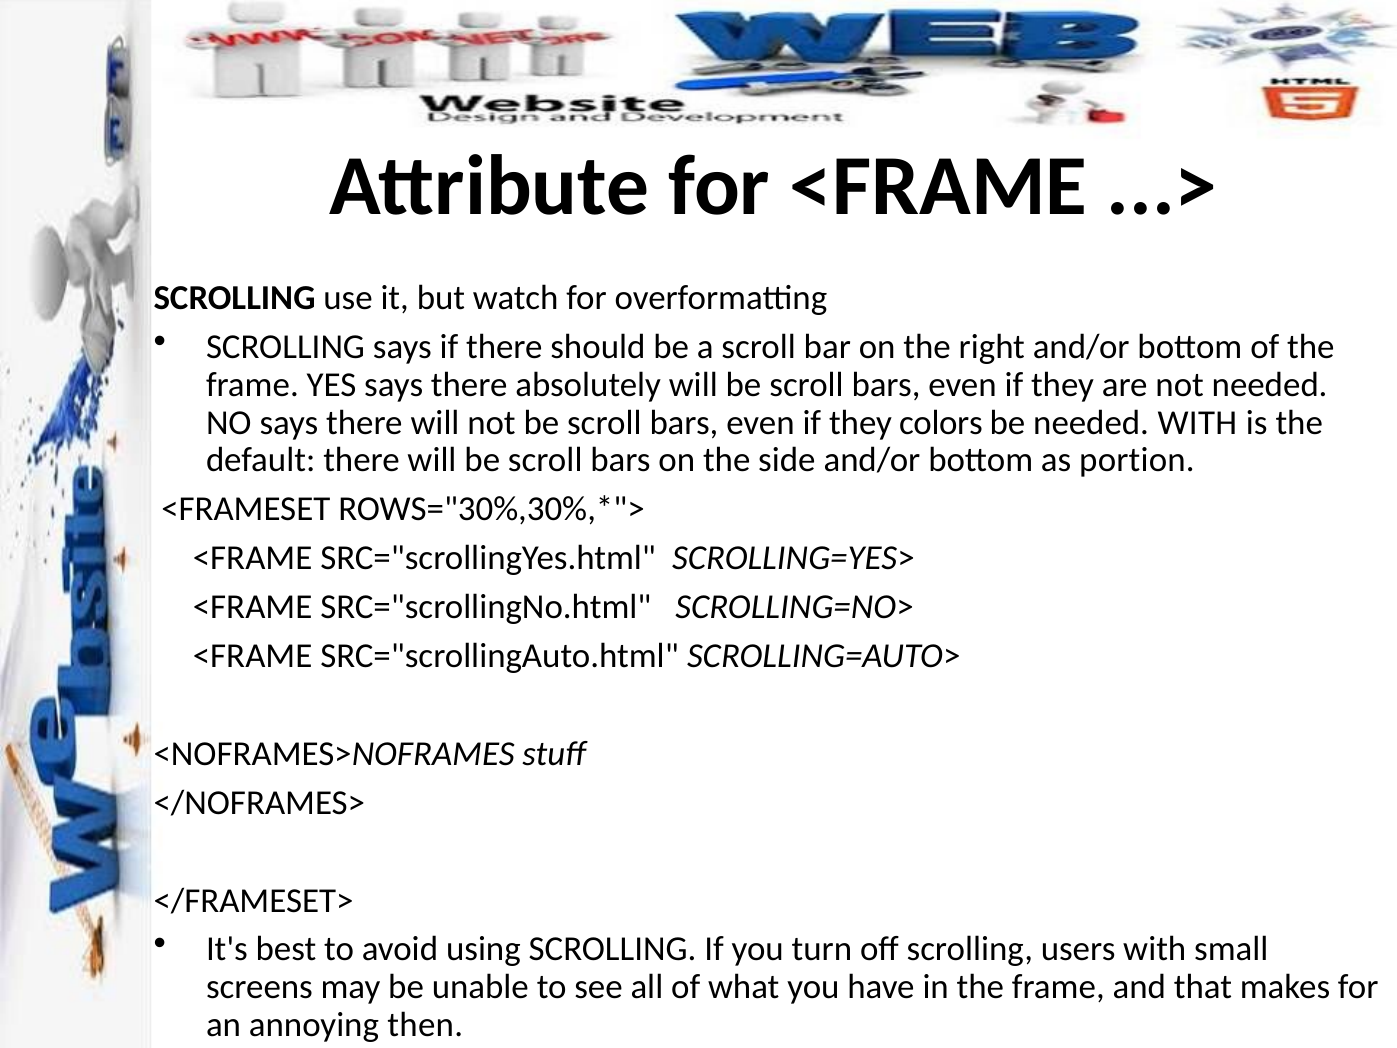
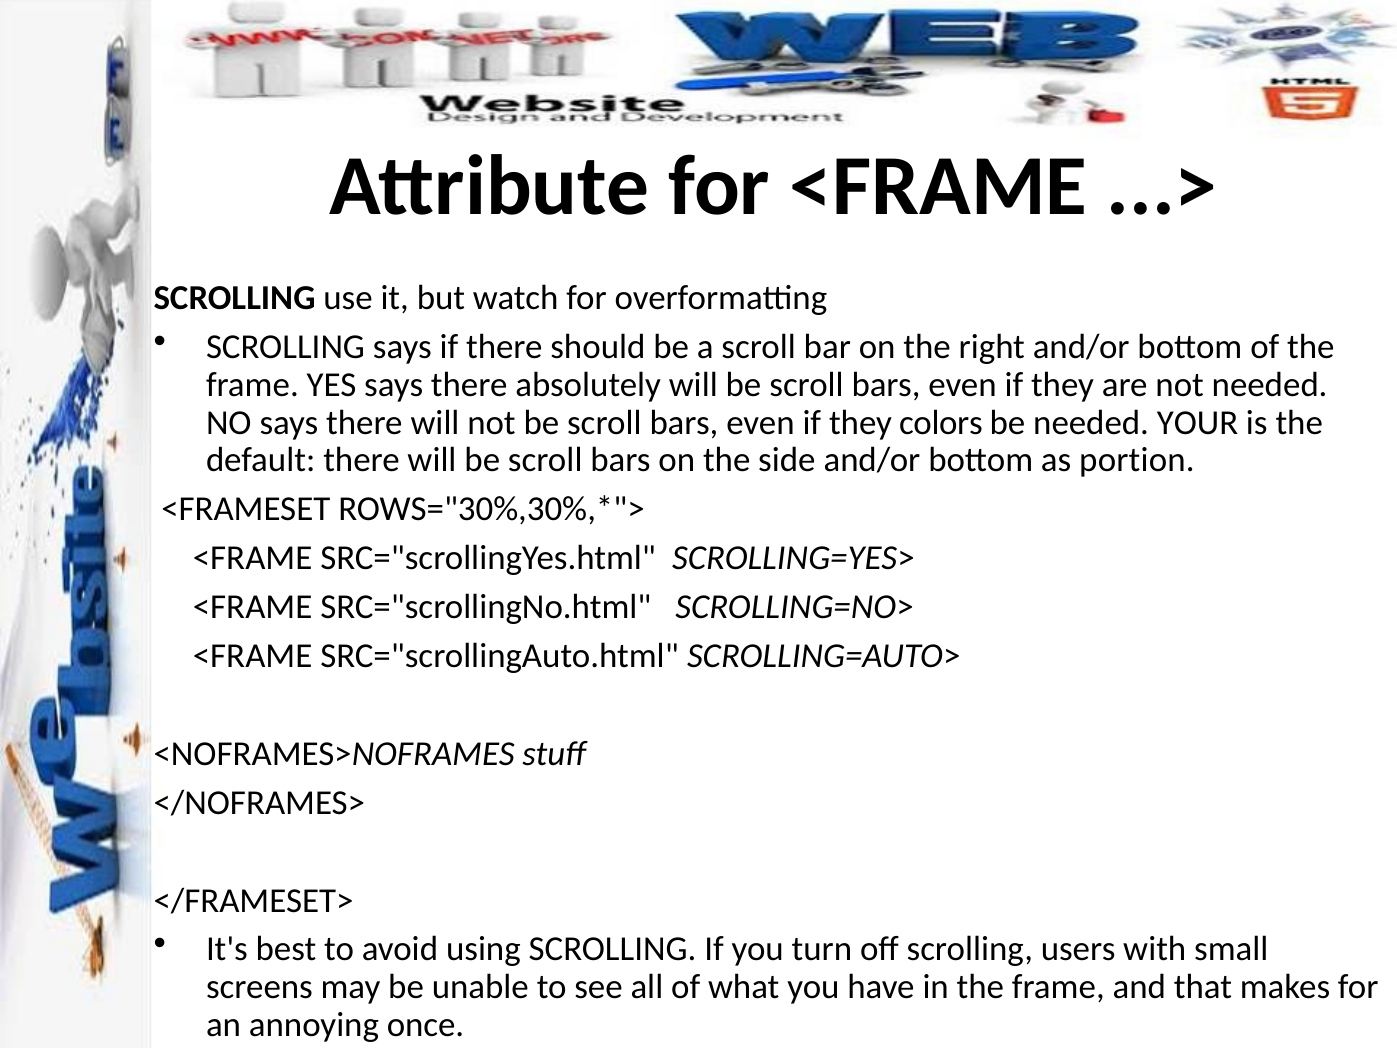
needed WITH: WITH -> YOUR
then: then -> once
